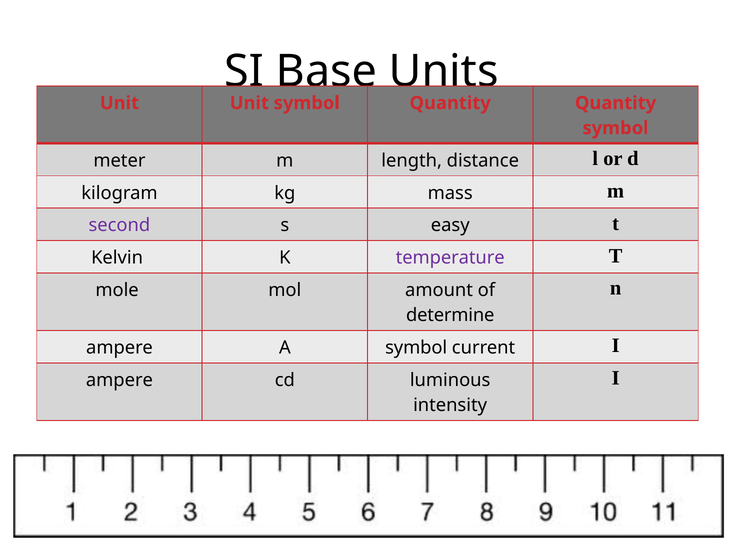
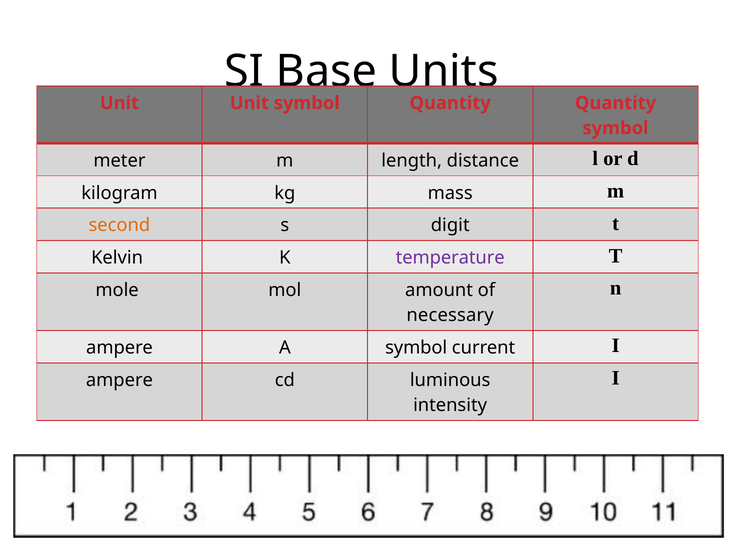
second colour: purple -> orange
easy: easy -> digit
determine: determine -> necessary
